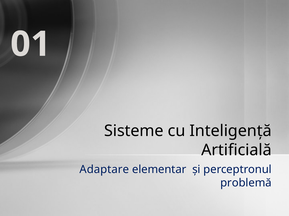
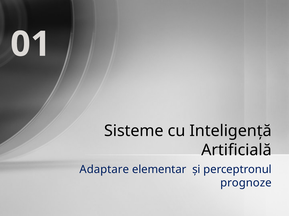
problemă: problemă -> prognoze
